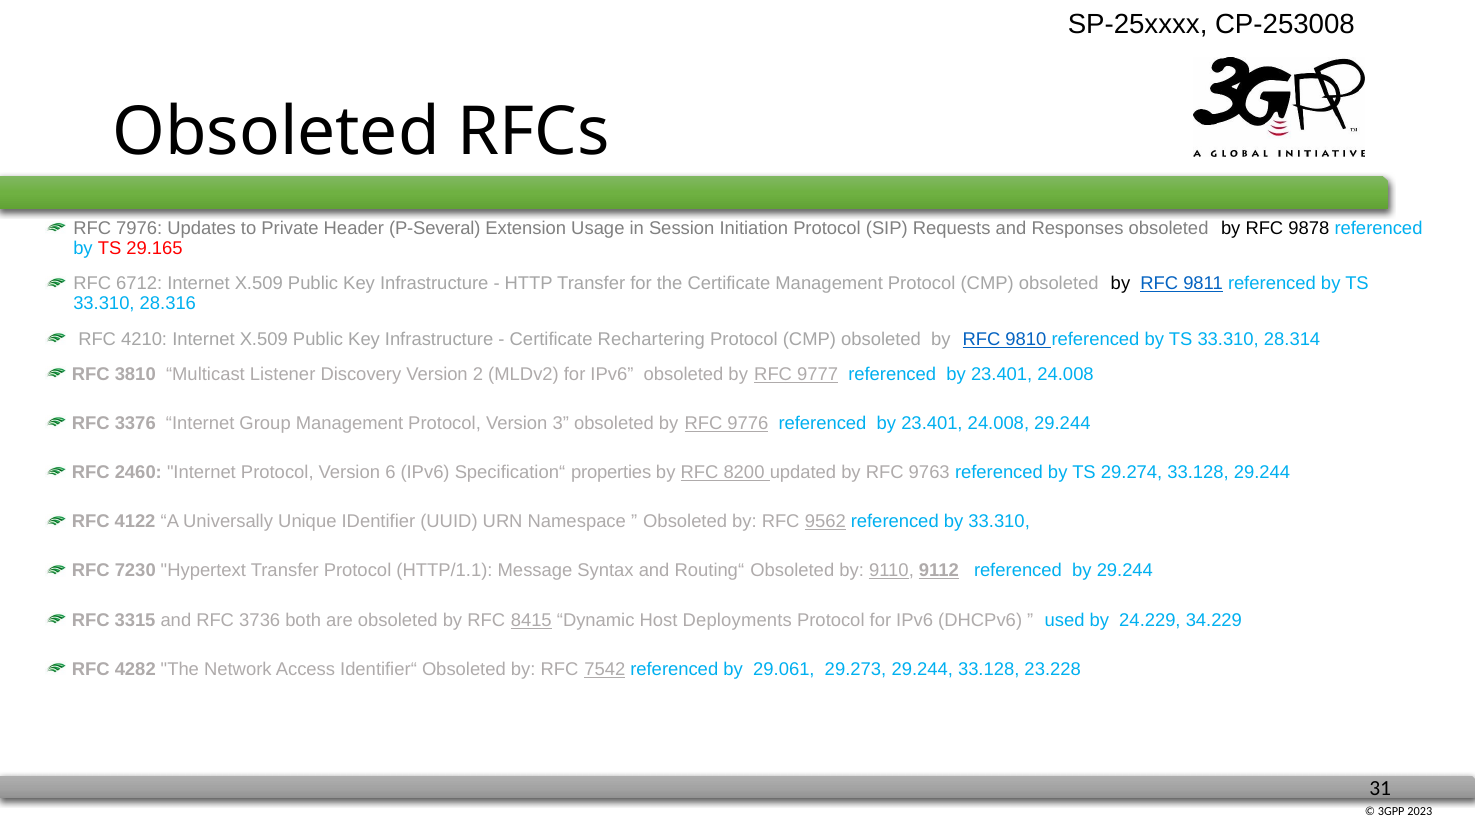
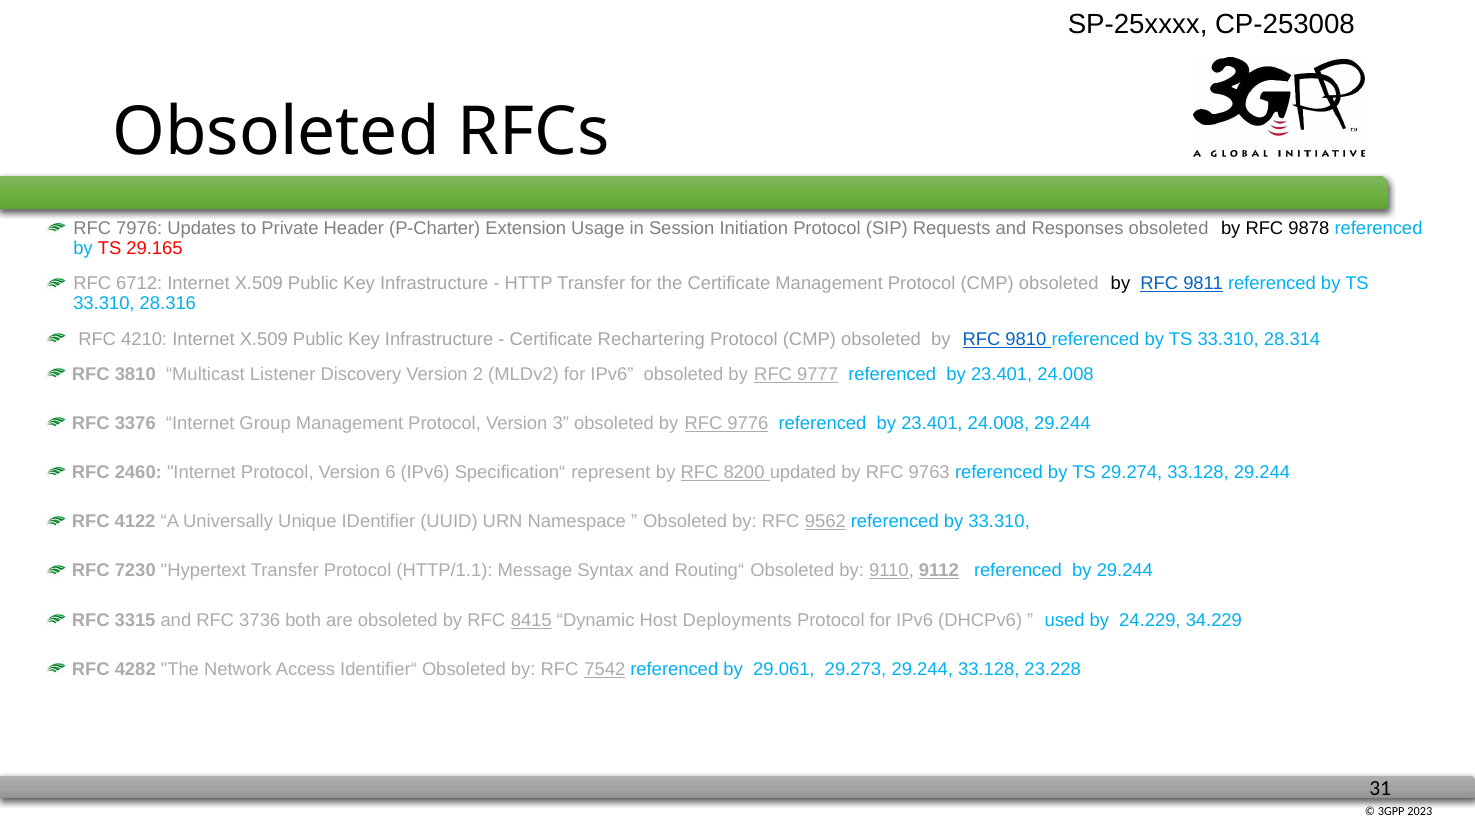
P-Several: P-Several -> P-Charter
properties: properties -> represent
